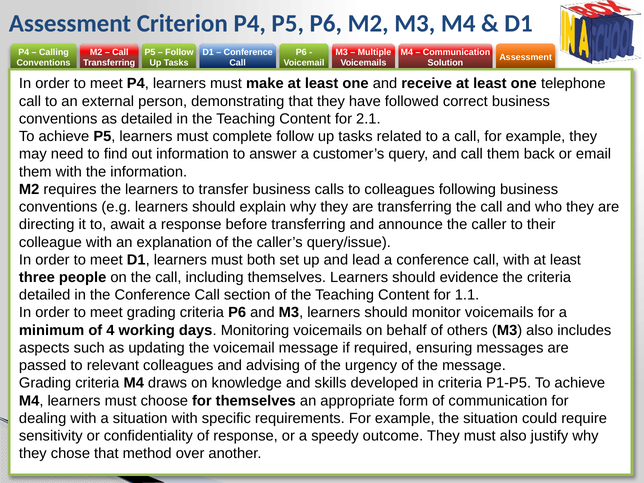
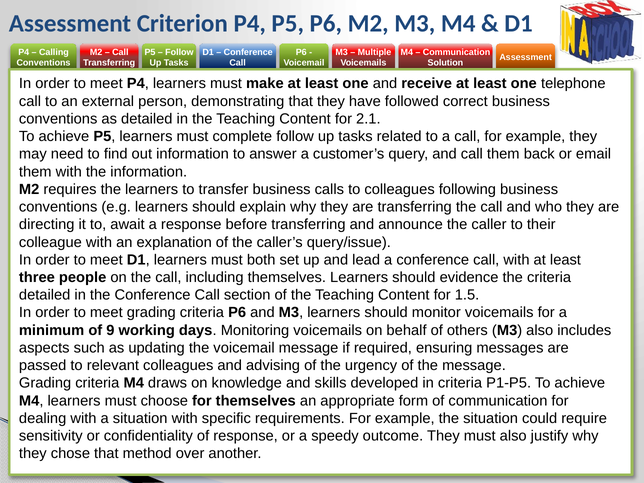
1.1: 1.1 -> 1.5
4: 4 -> 9
